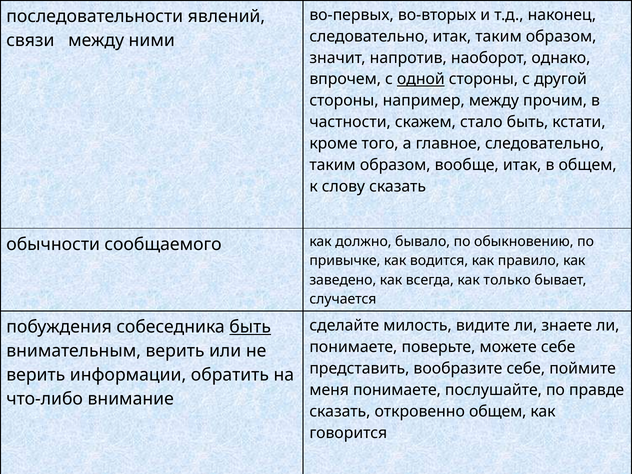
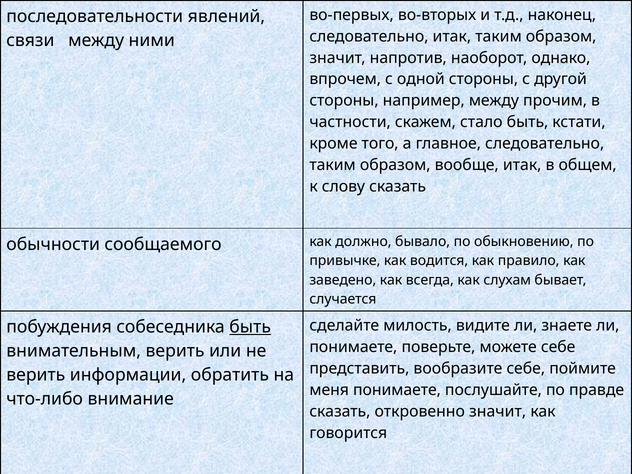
одной underline: present -> none
только: только -> слухам
откровенно общем: общем -> значит
